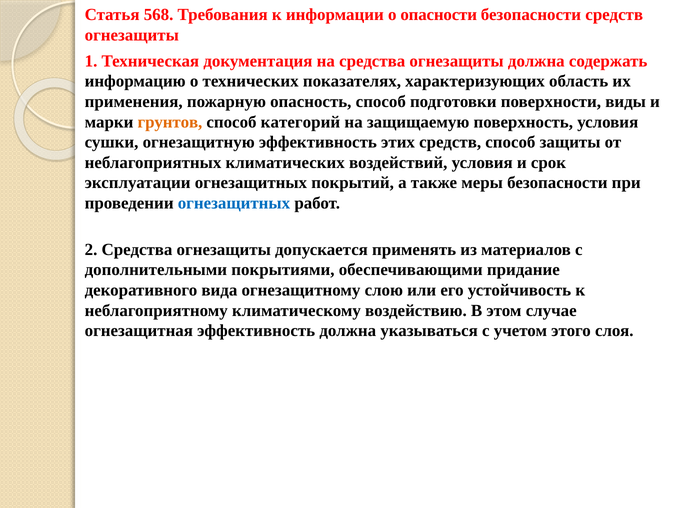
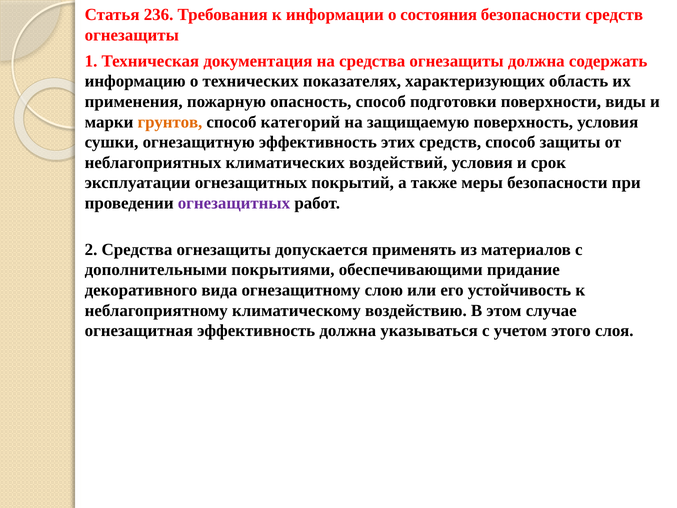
568: 568 -> 236
опасности: опасности -> состояния
огнезащитных at (234, 203) colour: blue -> purple
